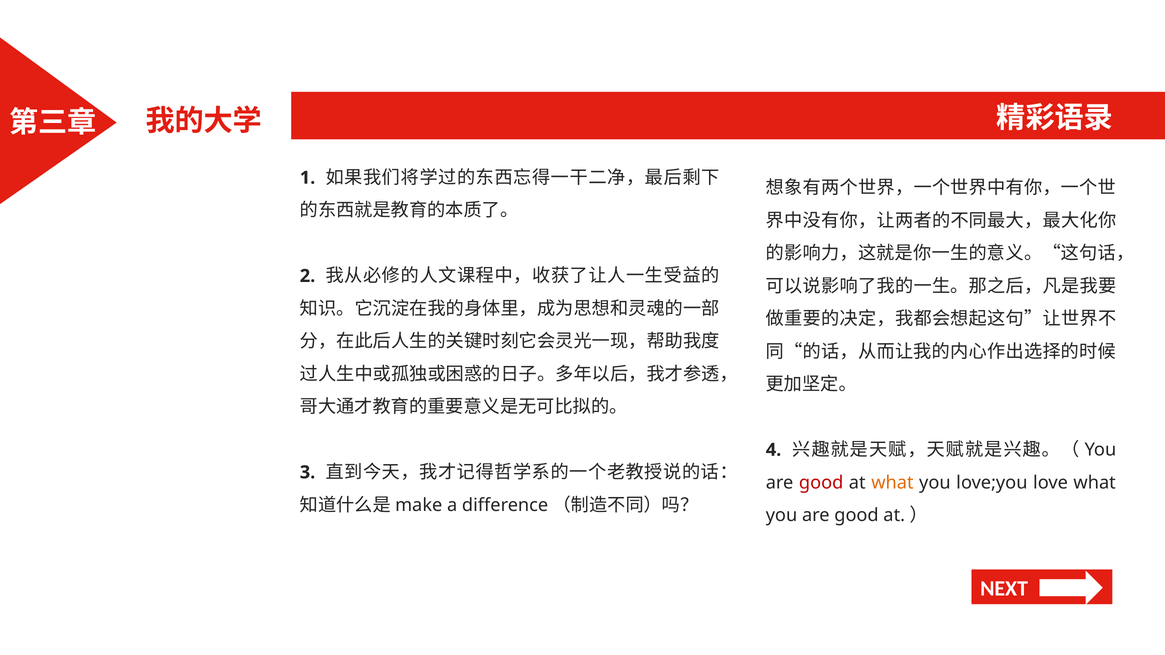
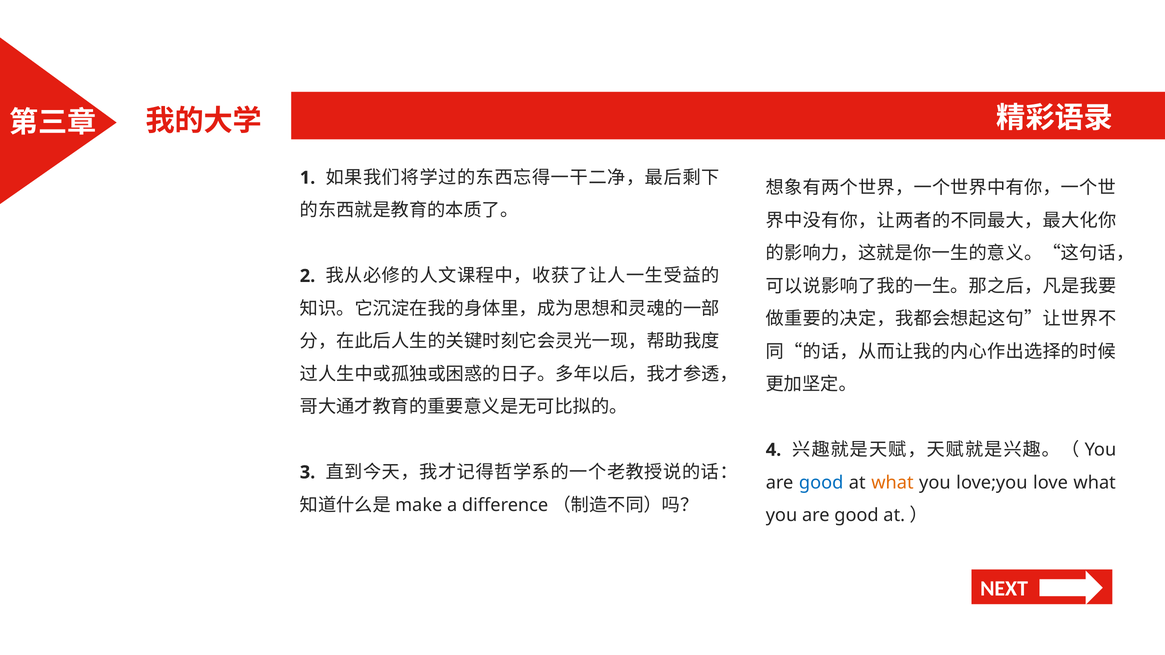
good at (821, 483) colour: red -> blue
